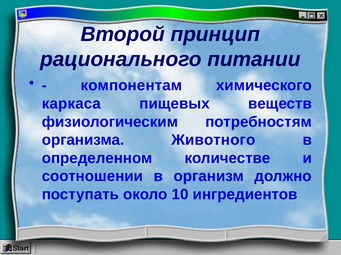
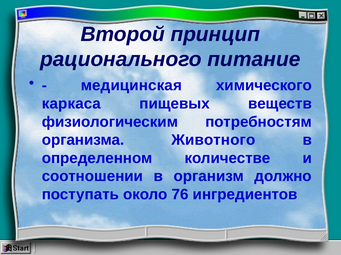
питании: питании -> питание
компонентам: компонентам -> медицинская
10: 10 -> 76
